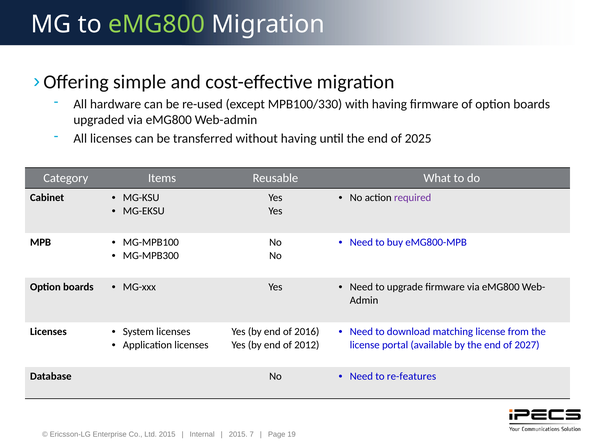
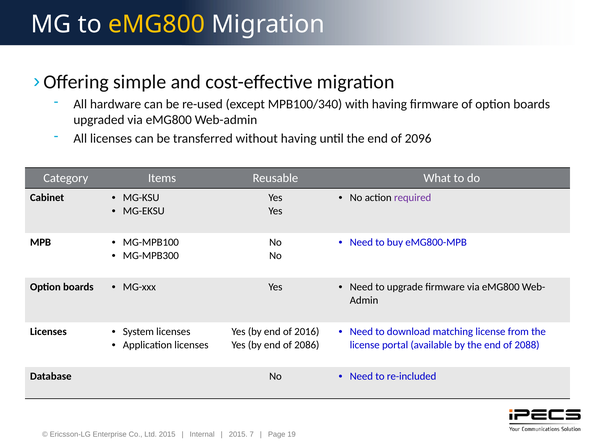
eMG800 at (157, 24) colour: light green -> yellow
MPB100/330: MPB100/330 -> MPB100/340
2025: 2025 -> 2096
2012: 2012 -> 2086
2027: 2027 -> 2088
re-features: re-features -> re-included
